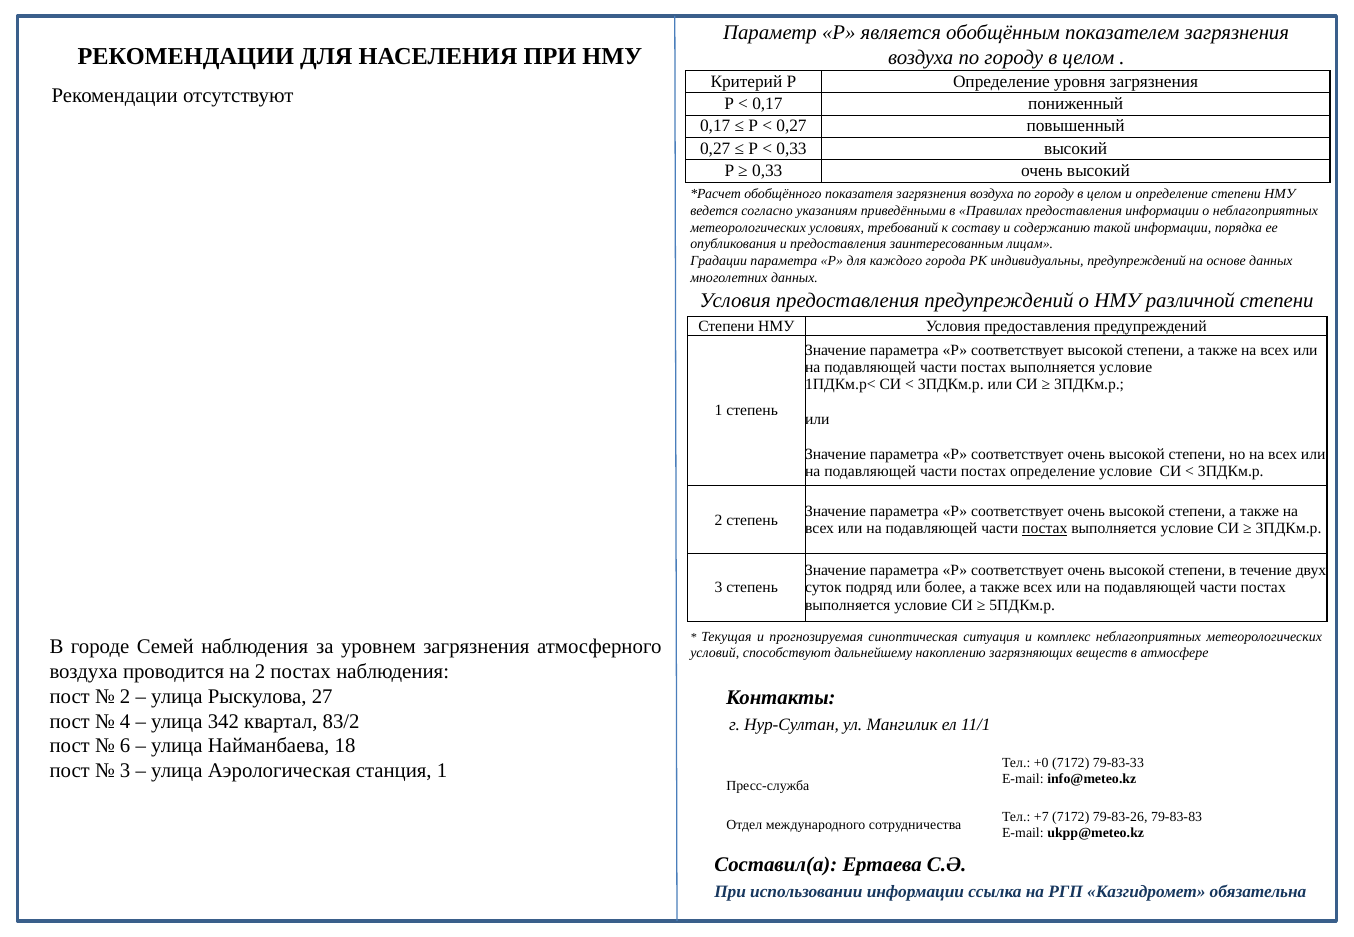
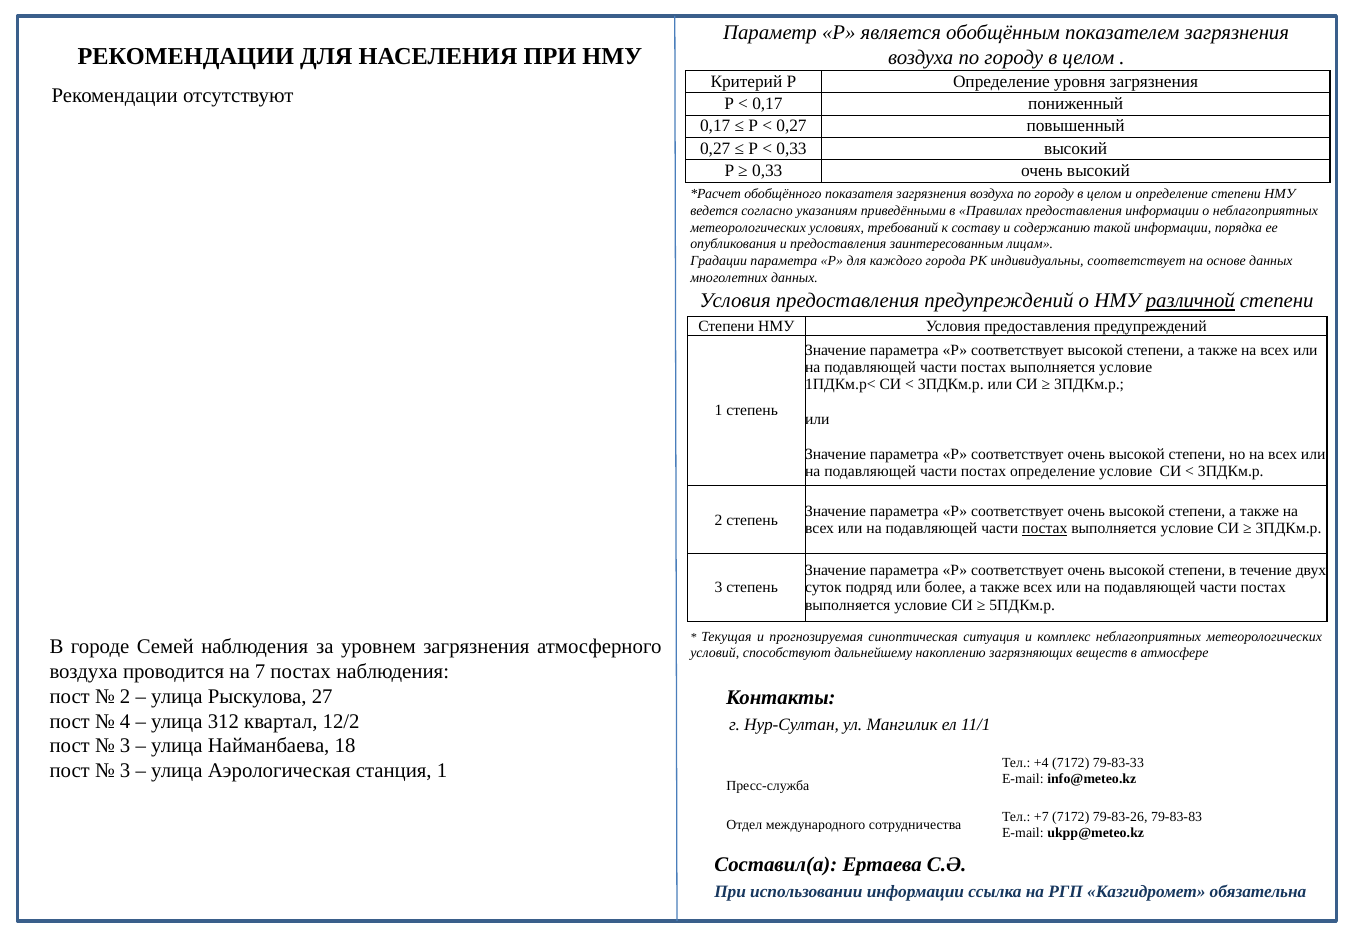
индивидуальны предупреждений: предупреждений -> соответствует
различной underline: none -> present
на 2: 2 -> 7
342: 342 -> 312
83/2: 83/2 -> 12/2
6 at (125, 746): 6 -> 3
+0: +0 -> +4
